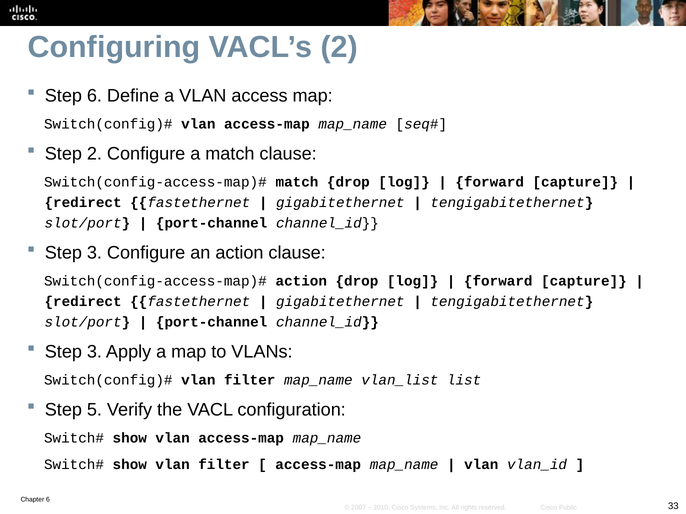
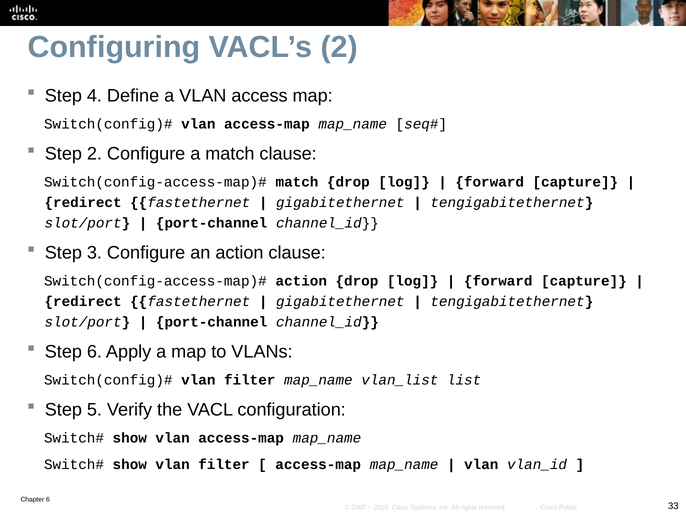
Step 6: 6 -> 4
3 at (94, 352): 3 -> 6
